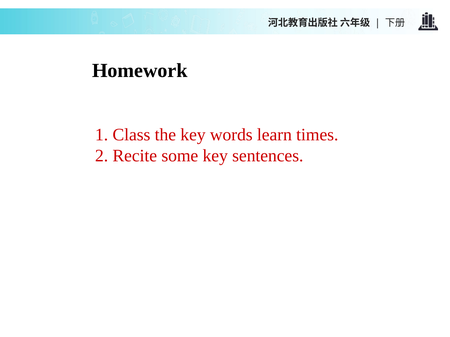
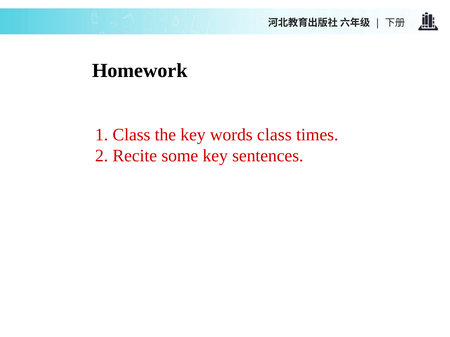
words learn: learn -> class
